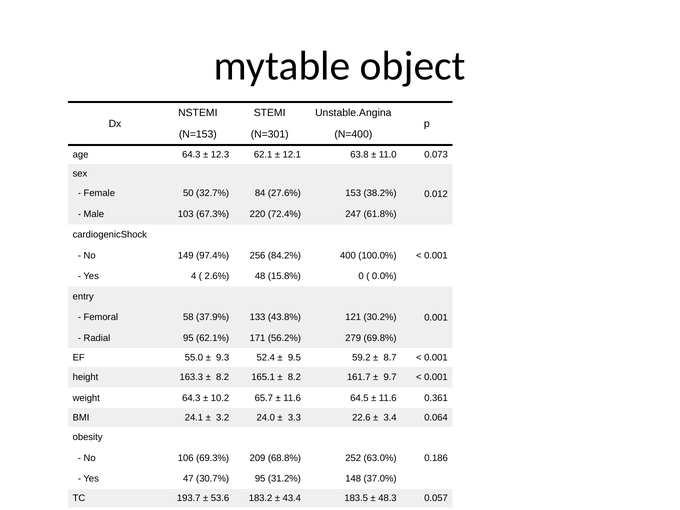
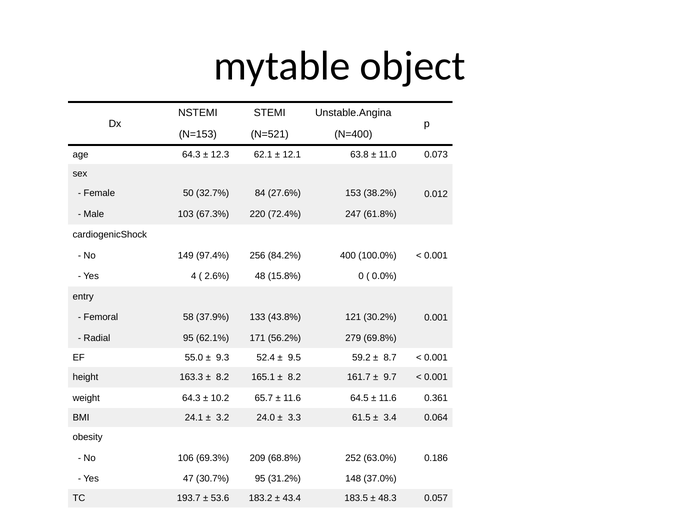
N=301: N=301 -> N=521
22.6: 22.6 -> 61.5
